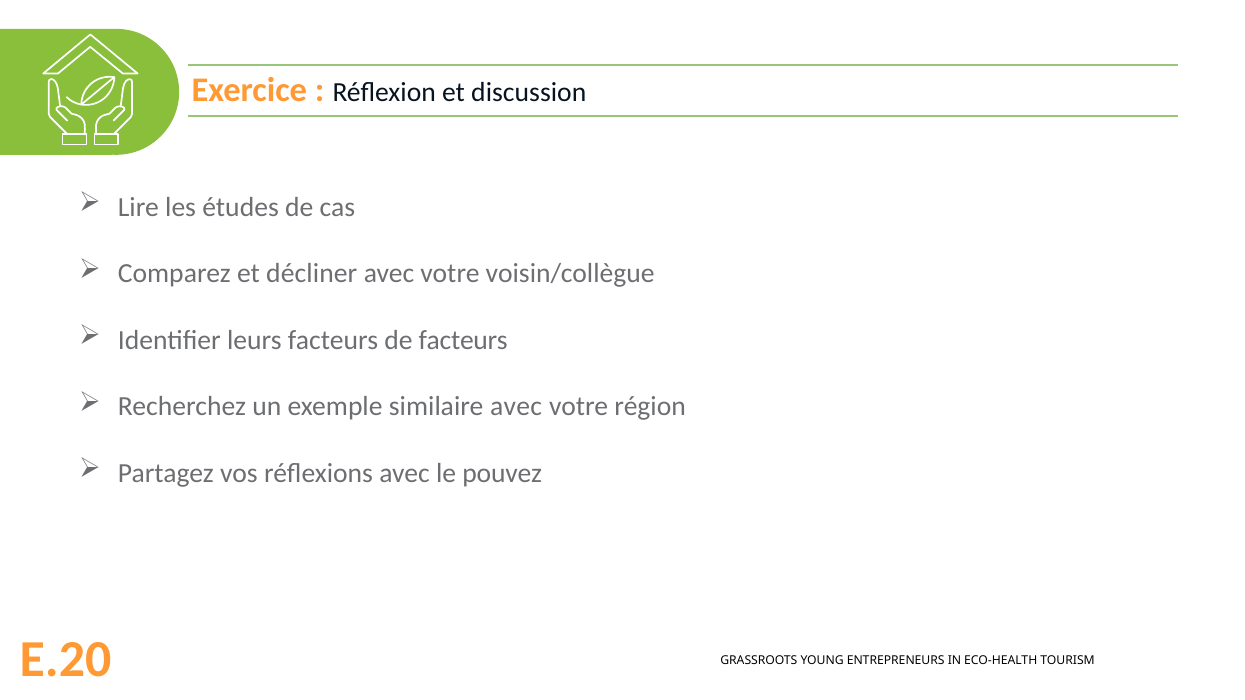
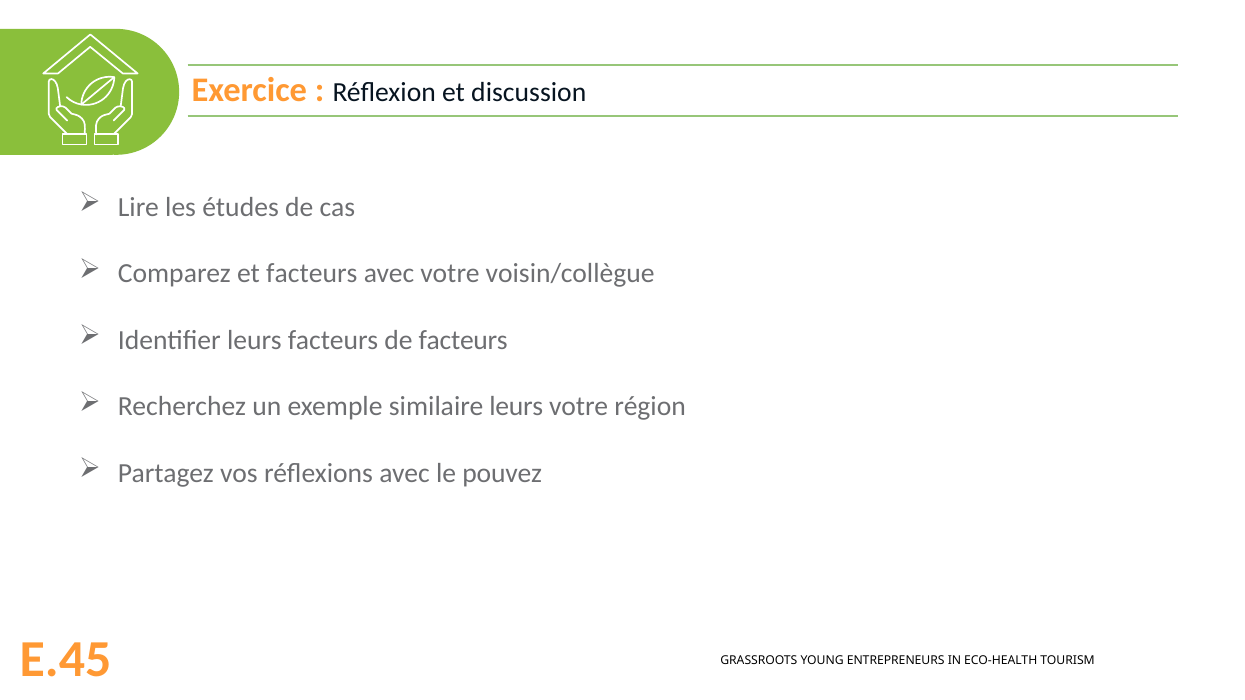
et décliner: décliner -> facteurs
similaire avec: avec -> leurs
E.20: E.20 -> E.45
